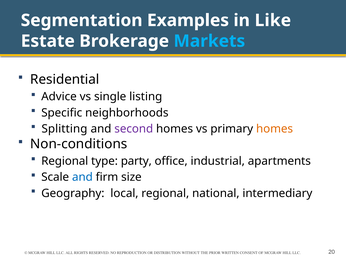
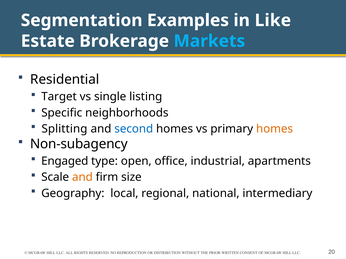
Advice: Advice -> Target
second colour: purple -> blue
Non-conditions: Non-conditions -> Non-subagency
Regional at (65, 161): Regional -> Engaged
party: party -> open
and at (82, 177) colour: blue -> orange
